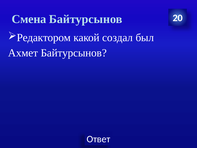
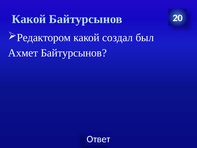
Смена at (29, 19): Смена -> Какой
